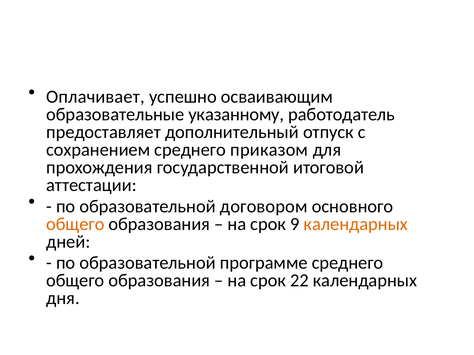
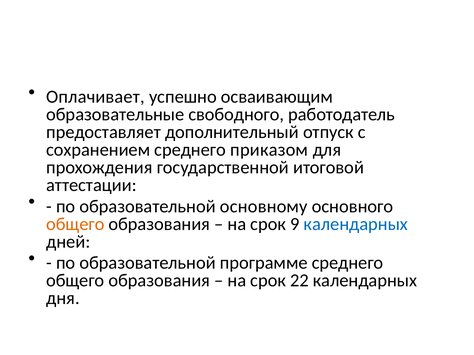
указанному: указанному -> свободного
договором: договором -> основному
календарных at (356, 224) colour: orange -> blue
